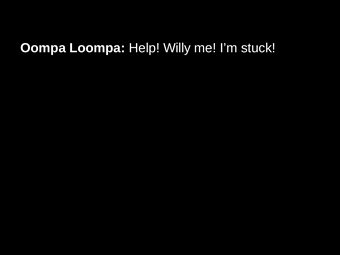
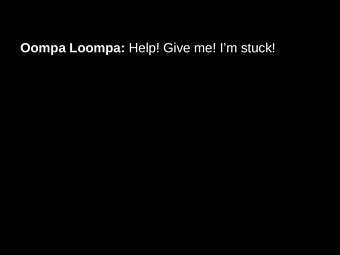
Willy: Willy -> Give
